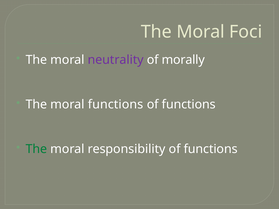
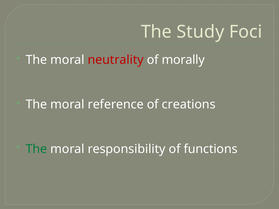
Moral at (201, 32): Moral -> Study
neutrality colour: purple -> red
moral functions: functions -> reference
functions at (189, 105): functions -> creations
